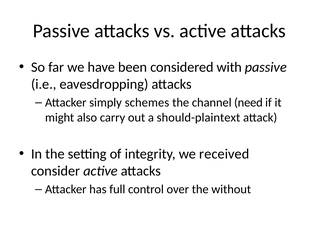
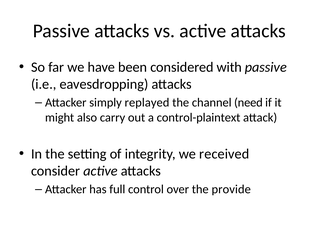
schemes: schemes -> replayed
should-plaintext: should-plaintext -> control-plaintext
without: without -> provide
